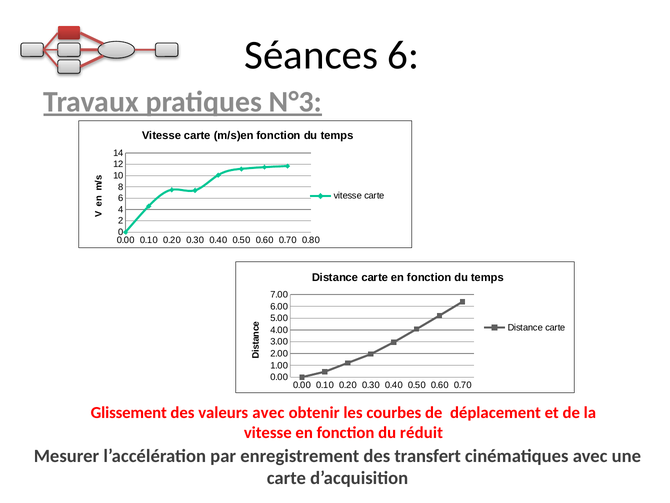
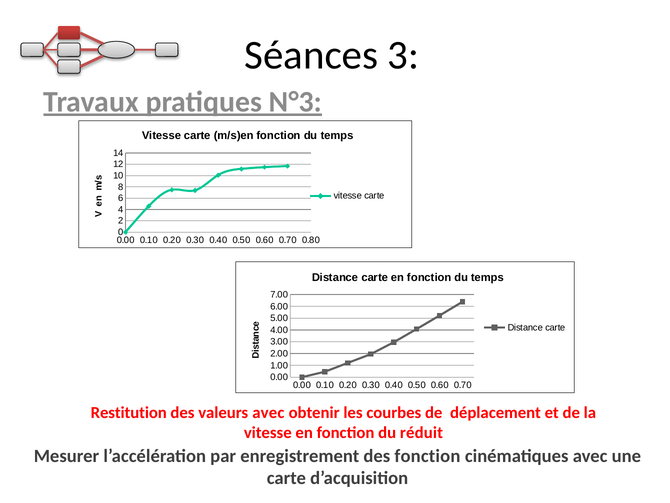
Séances 6: 6 -> 3
Glissement: Glissement -> Restitution
des transfert: transfert -> fonction
